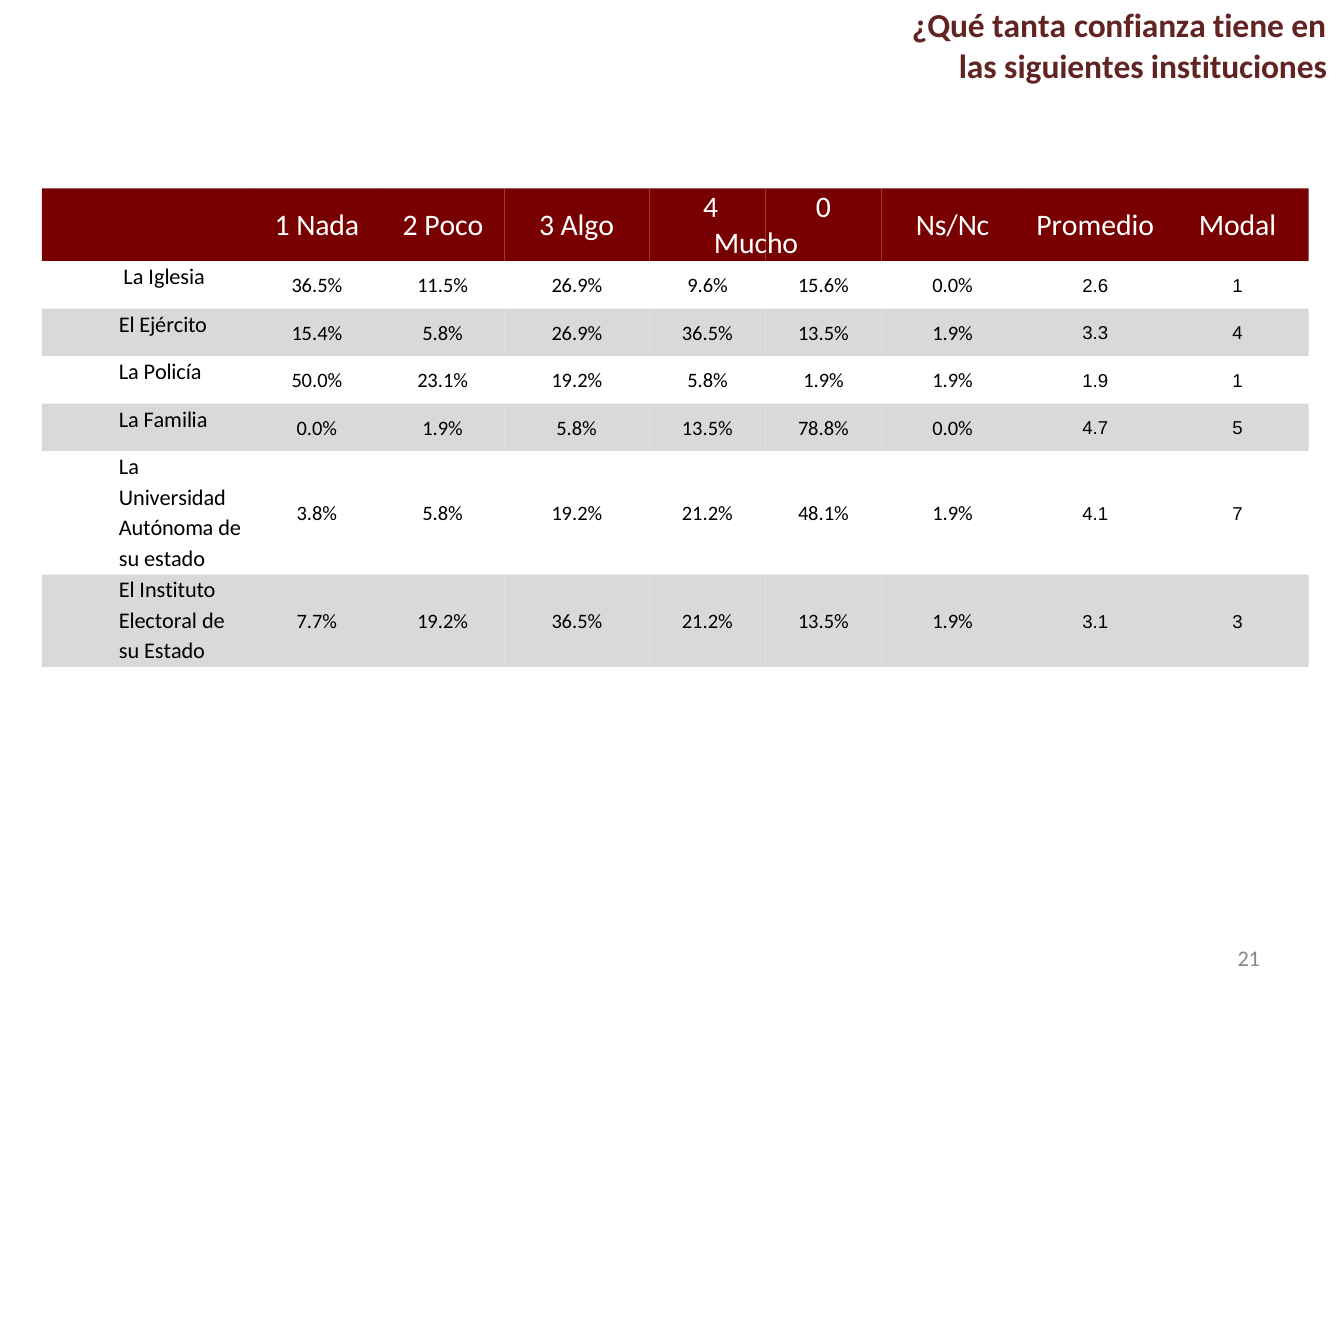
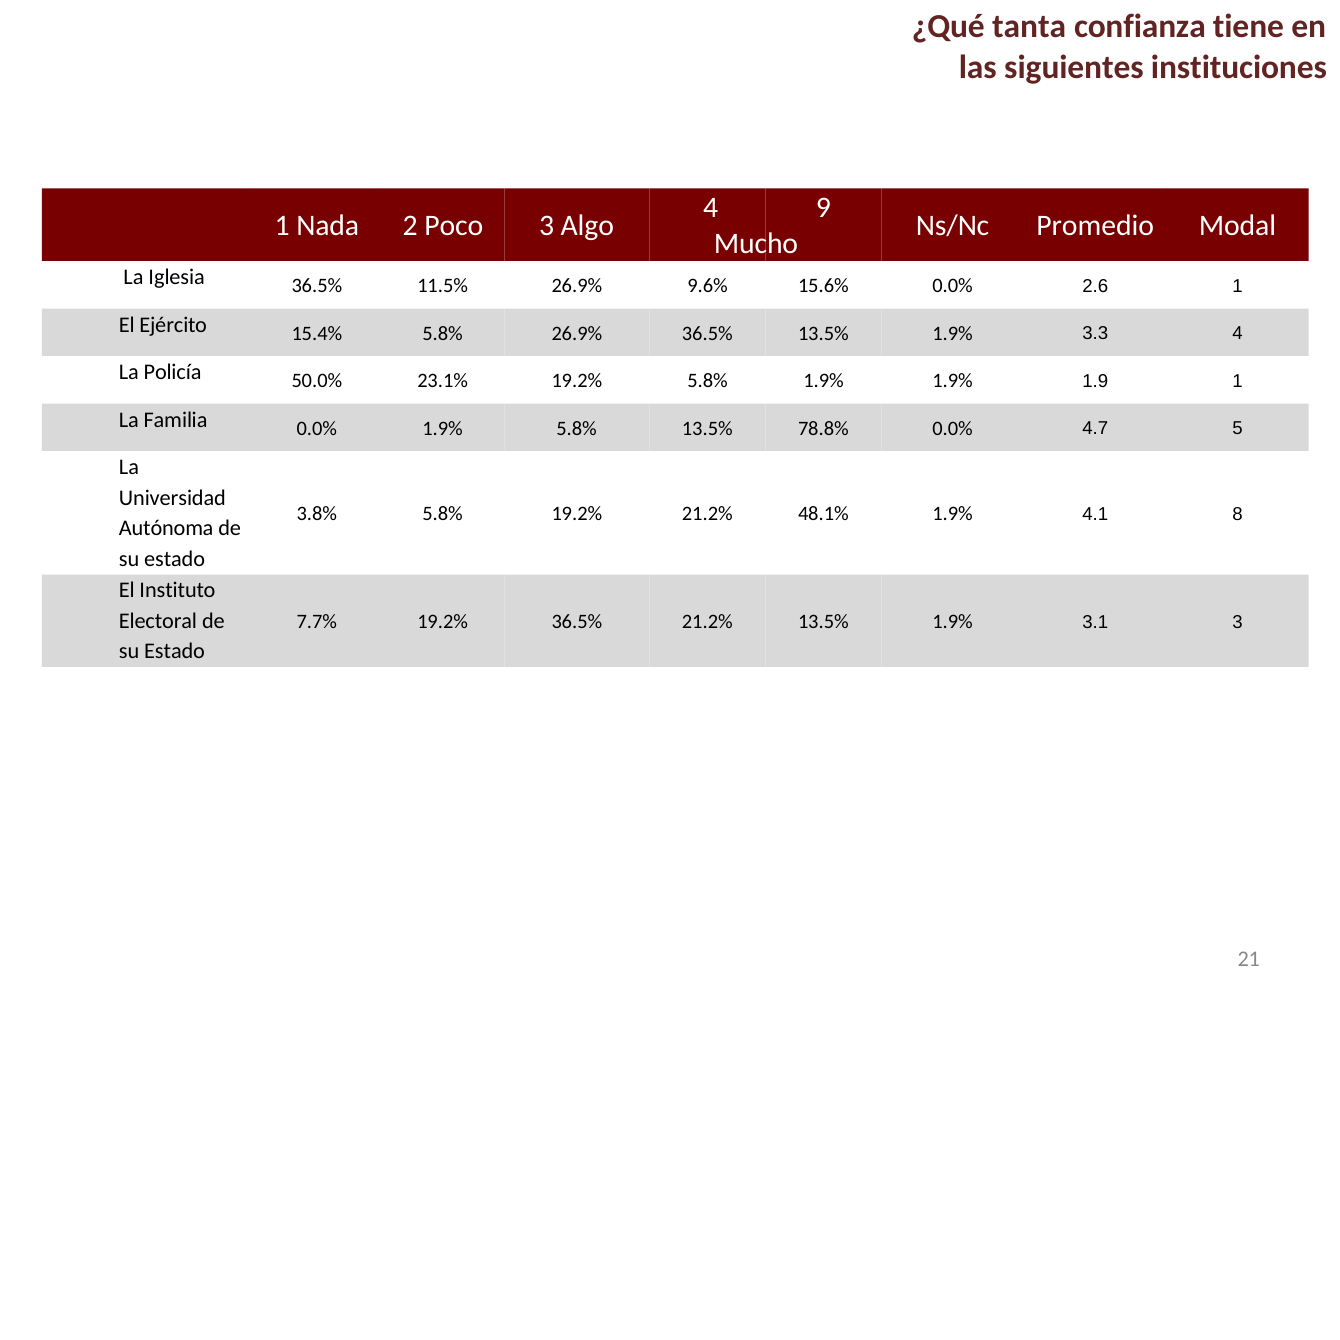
0: 0 -> 9
7: 7 -> 8
